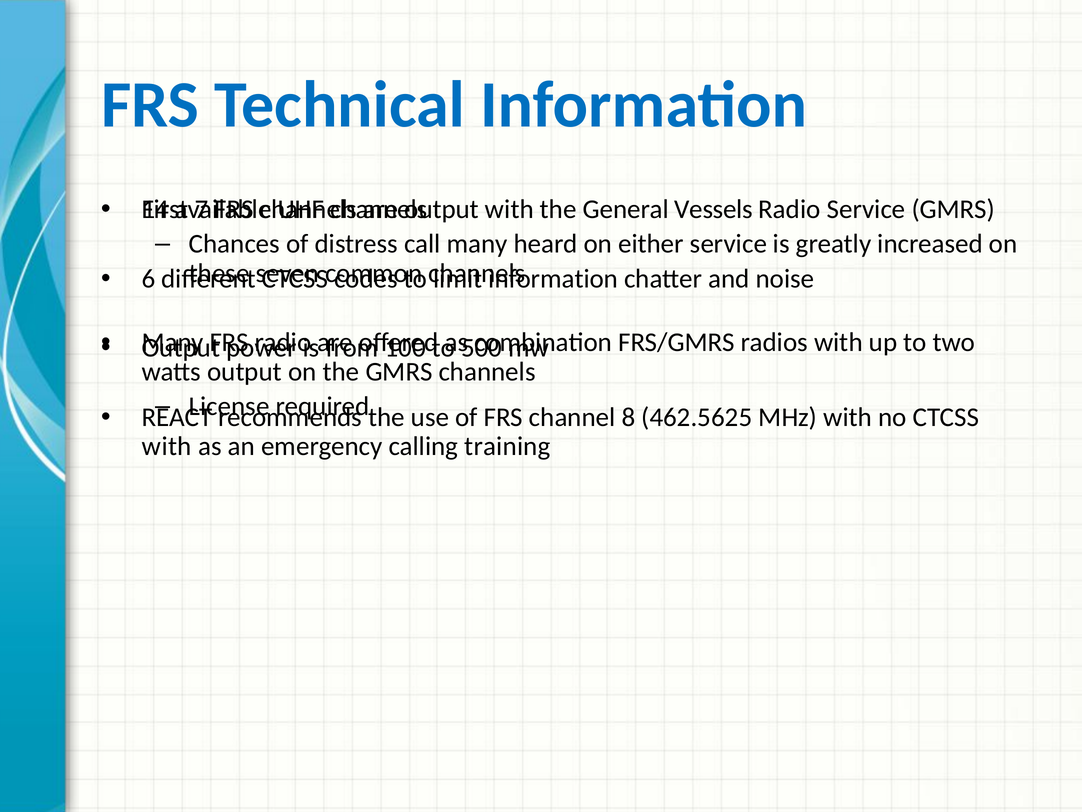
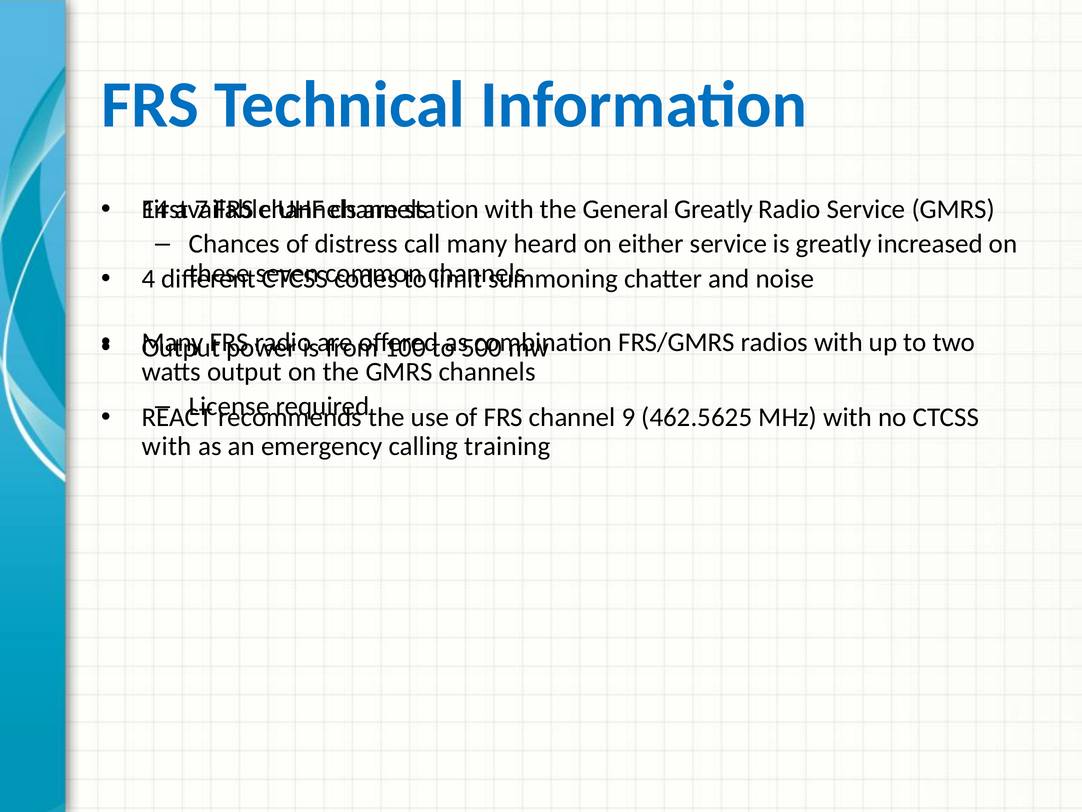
output at (442, 209): output -> station
General Vessels: Vessels -> Greatly
6: 6 -> 4
information at (553, 278): information -> summoning
8: 8 -> 9
